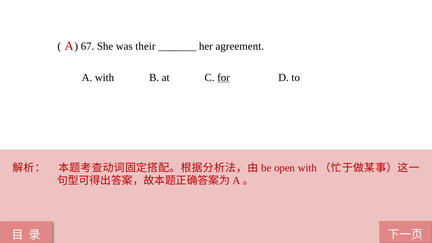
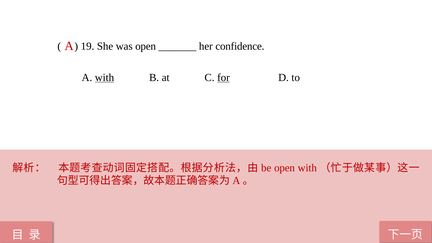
67: 67 -> 19
was their: their -> open
agreement: agreement -> confidence
with at (104, 78) underline: none -> present
